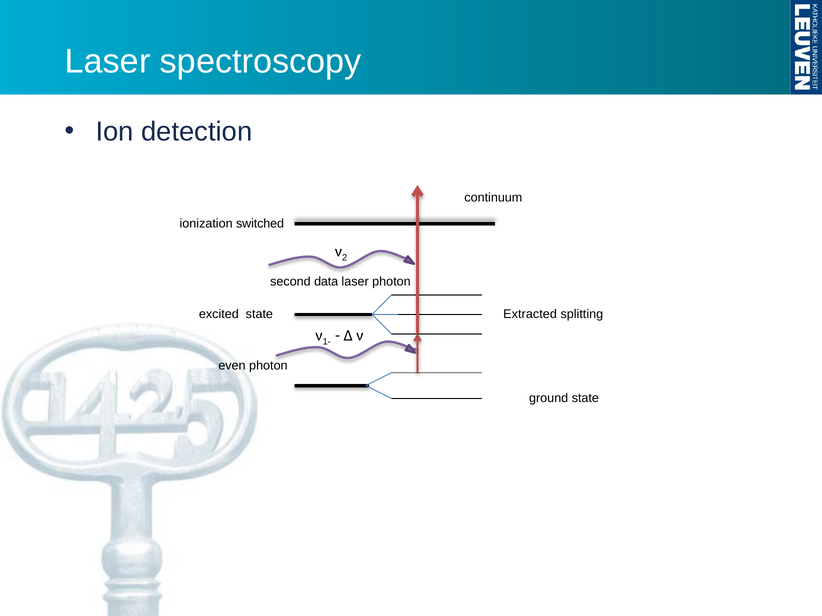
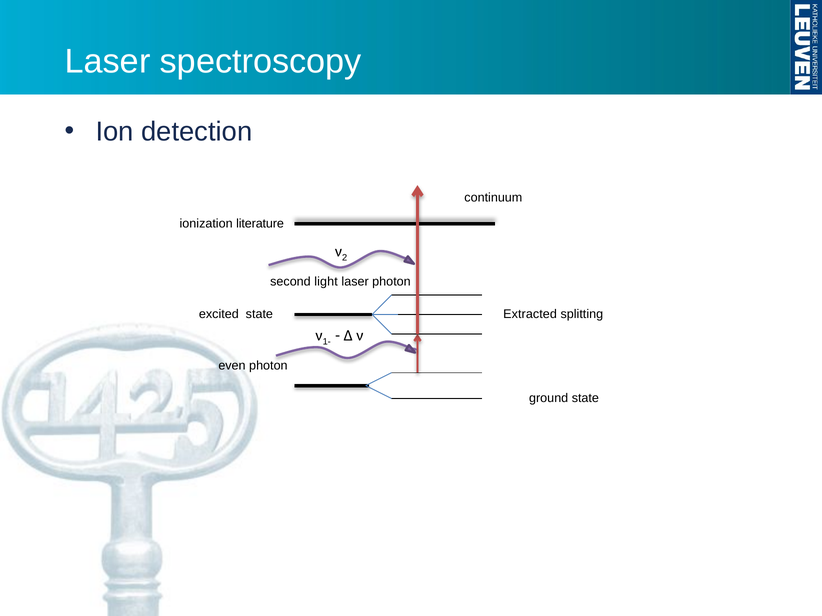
switched: switched -> literature
data: data -> light
